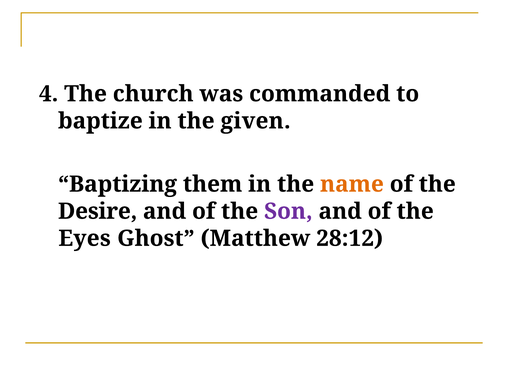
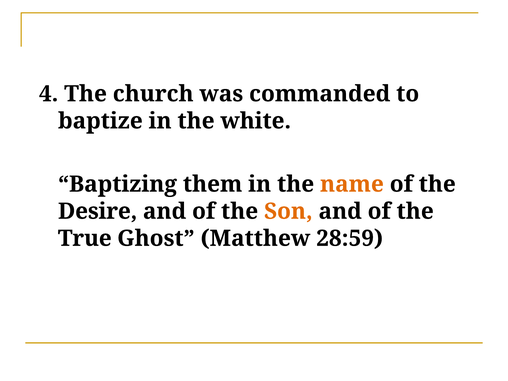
given: given -> white
Son colour: purple -> orange
Eyes: Eyes -> True
28:12: 28:12 -> 28:59
